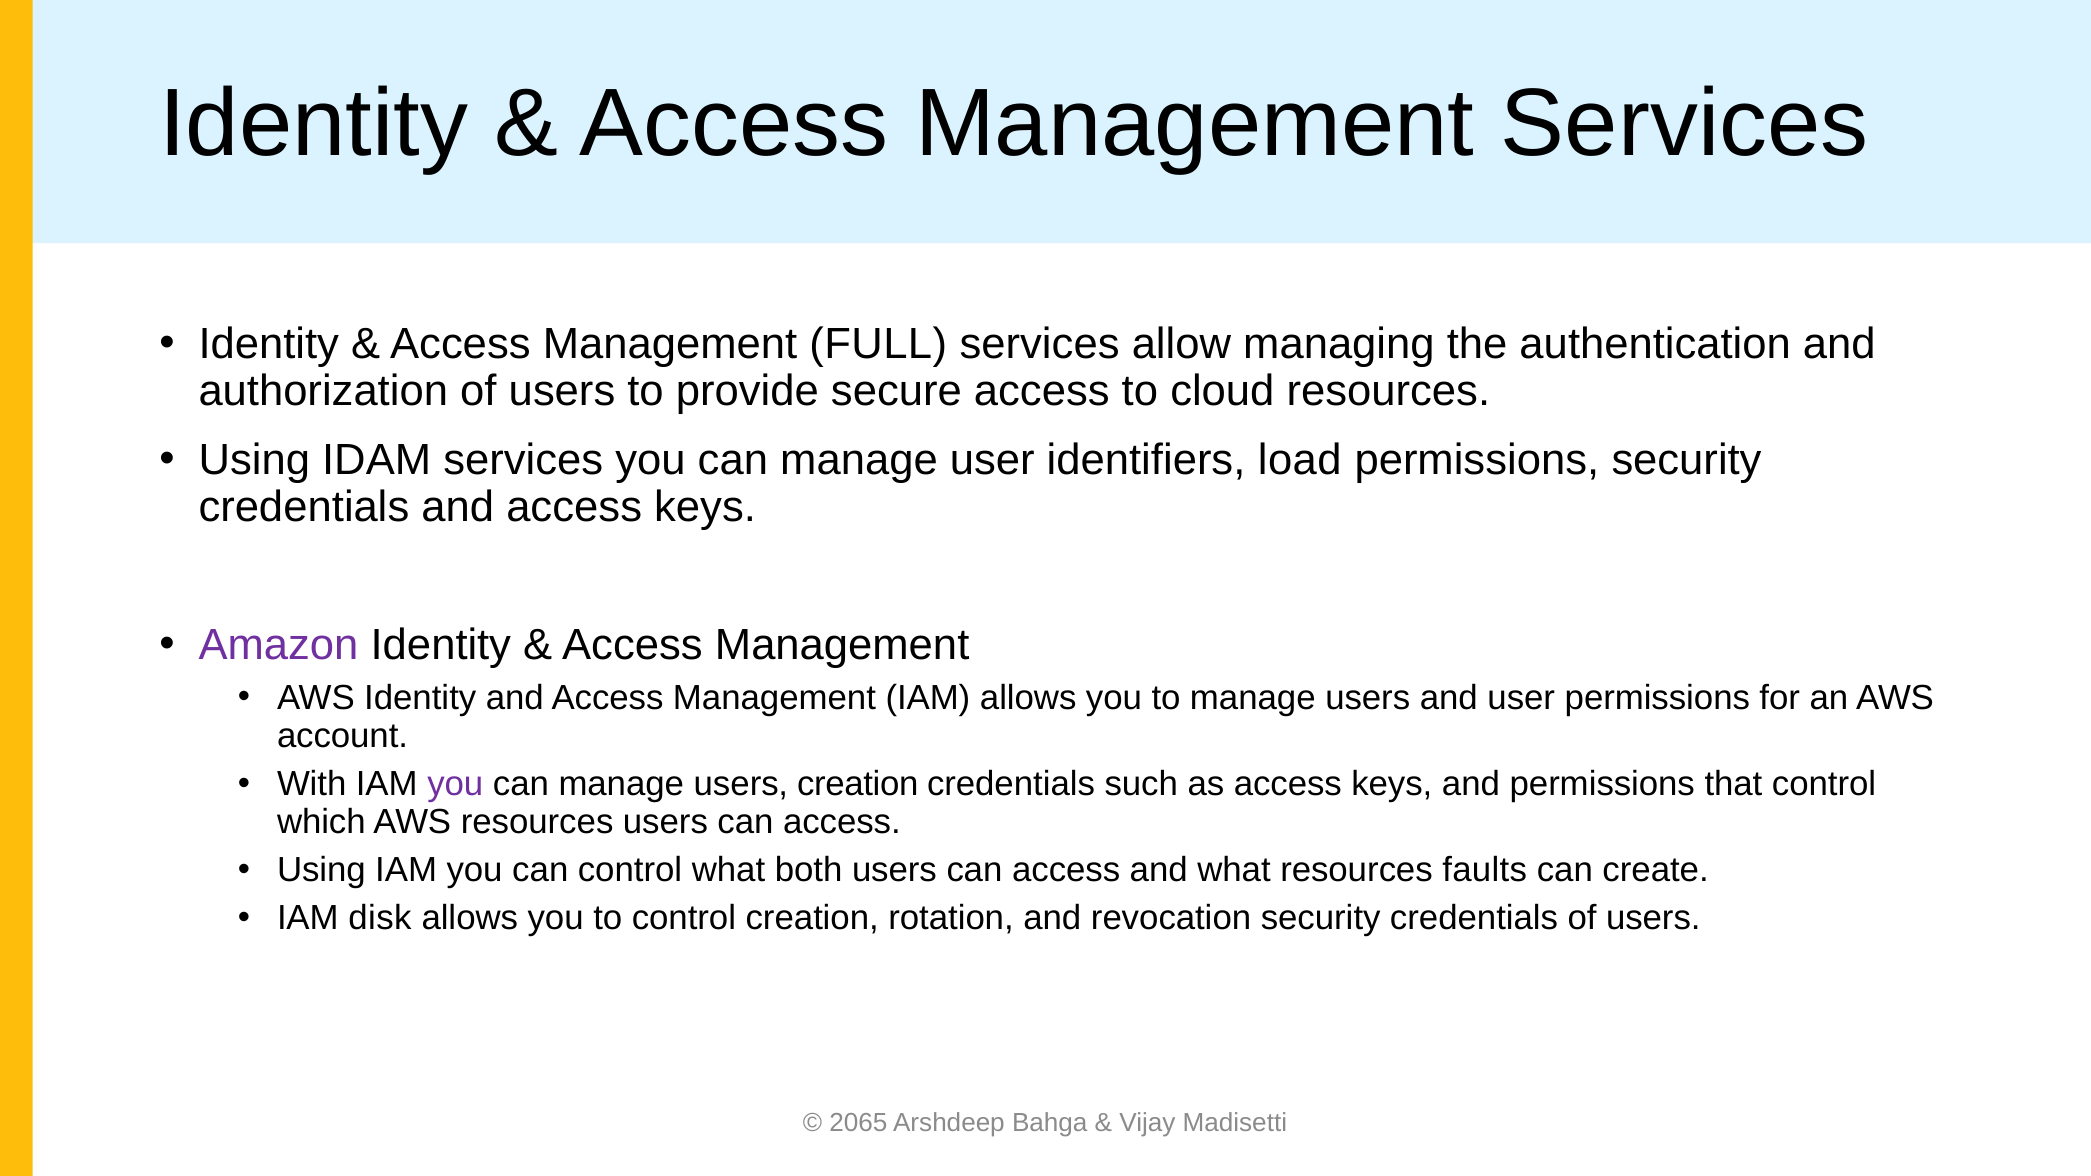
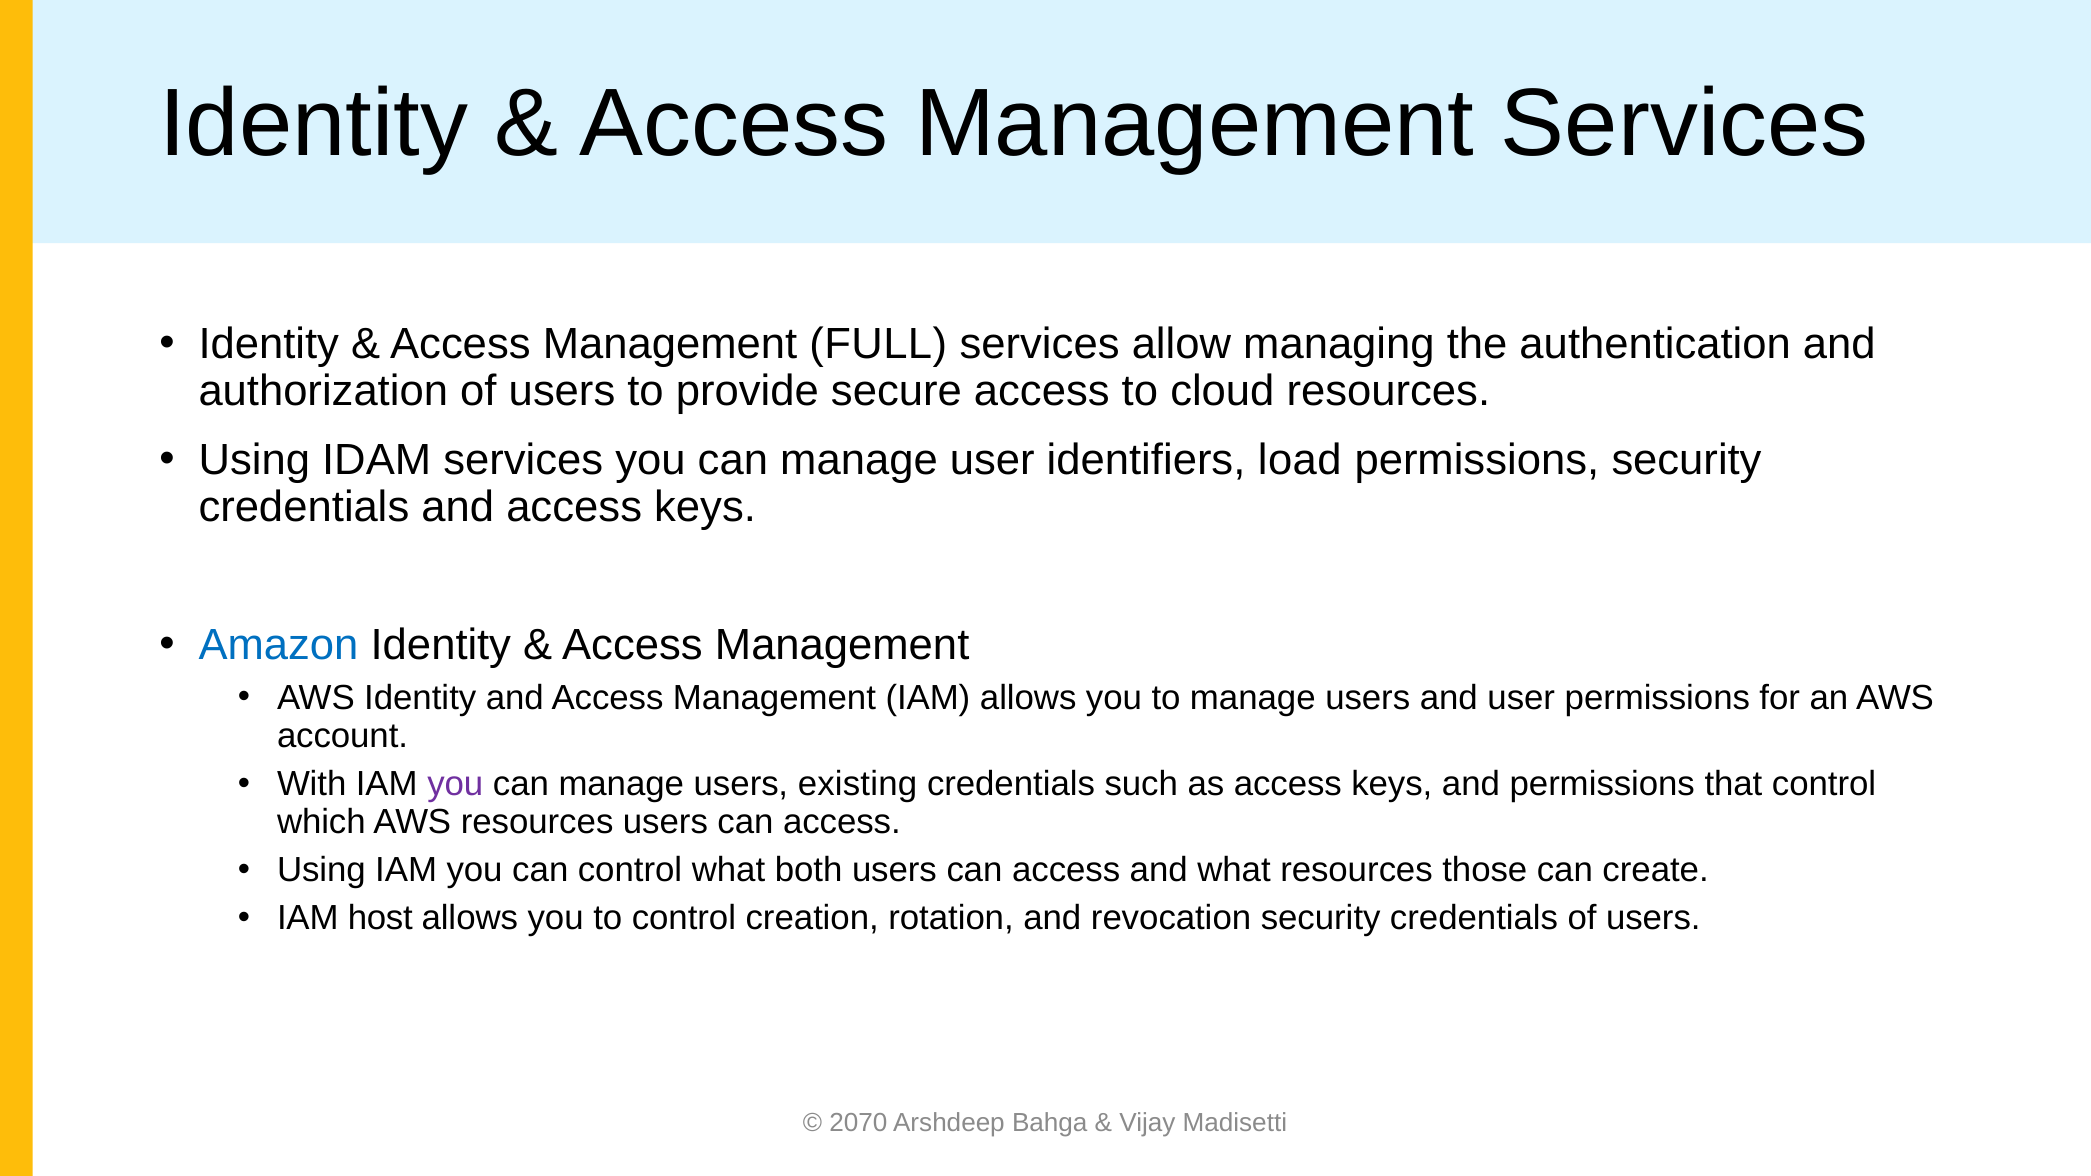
Amazon colour: purple -> blue
users creation: creation -> existing
faults: faults -> those
disk: disk -> host
2065: 2065 -> 2070
